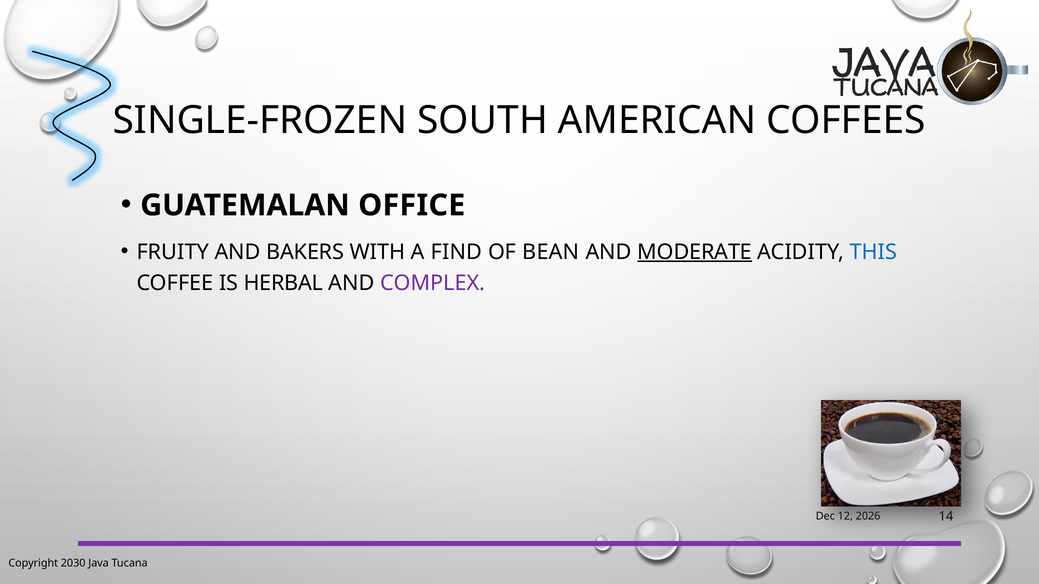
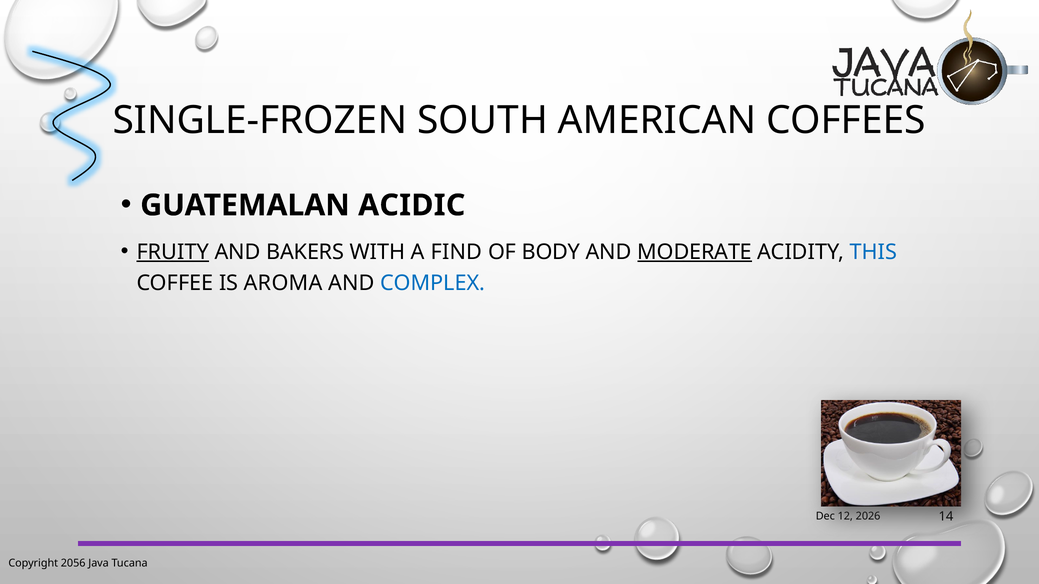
OFFICE: OFFICE -> ACIDIC
FRUITY underline: none -> present
BEAN: BEAN -> BODY
HERBAL: HERBAL -> AROMA
COMPLEX colour: purple -> blue
2030: 2030 -> 2056
